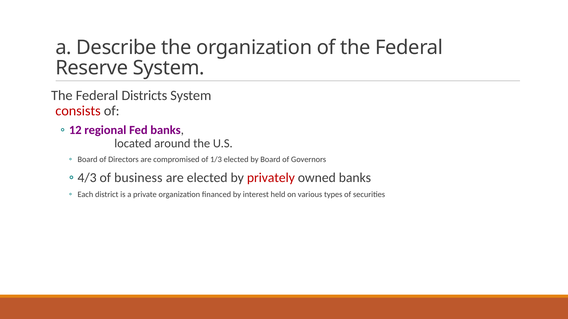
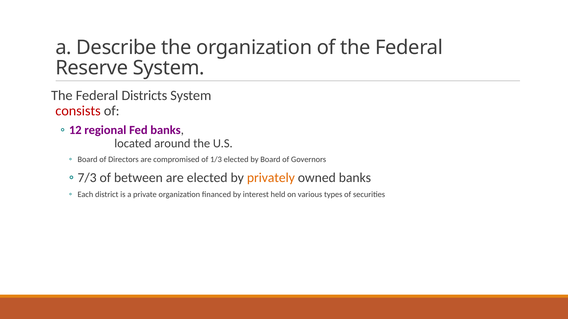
4/3: 4/3 -> 7/3
business: business -> between
privately colour: red -> orange
